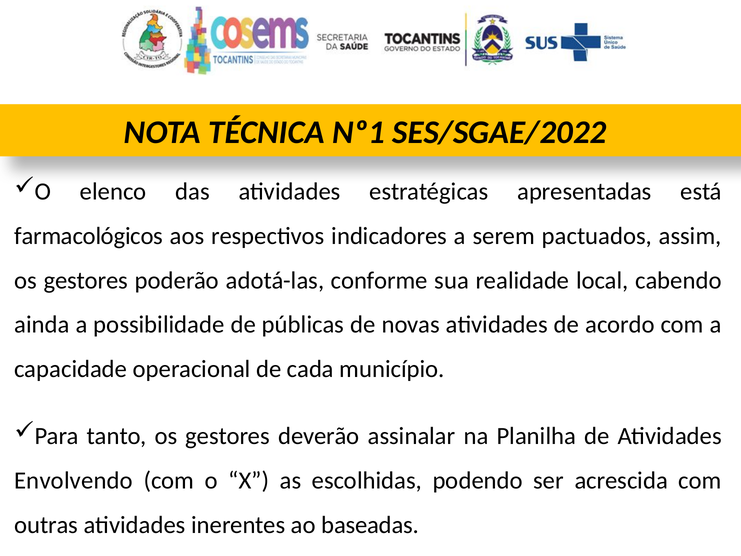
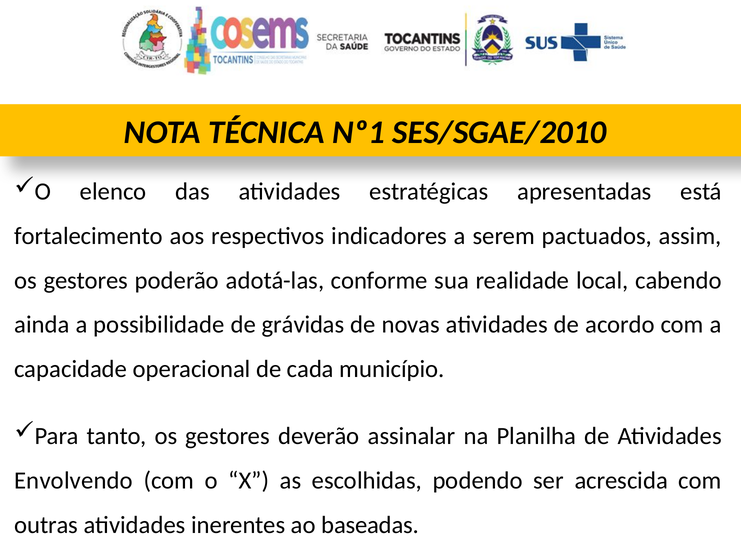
SES/SGAE/2022: SES/SGAE/2022 -> SES/SGAE/2010
farmacológicos: farmacológicos -> fortalecimento
públicas: públicas -> grávidas
